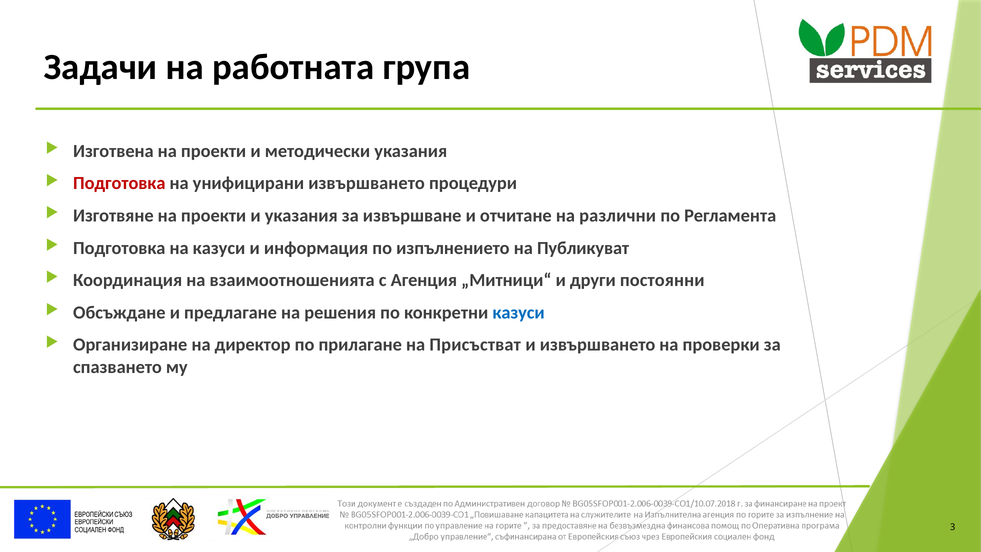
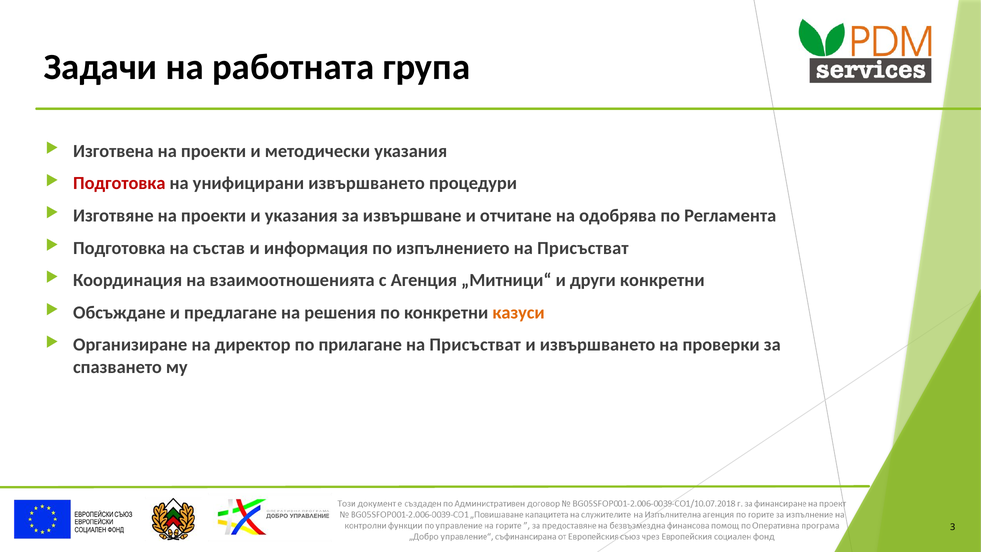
различни: различни -> одобрява
на казуси: казуси -> състав
изпълнението на Публикуват: Публикуват -> Присъстват
други постоянни: постоянни -> конкретни
казуси at (519, 312) colour: blue -> orange
